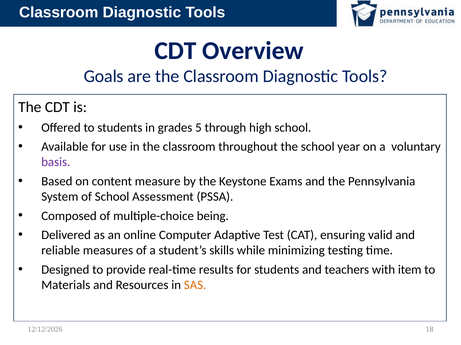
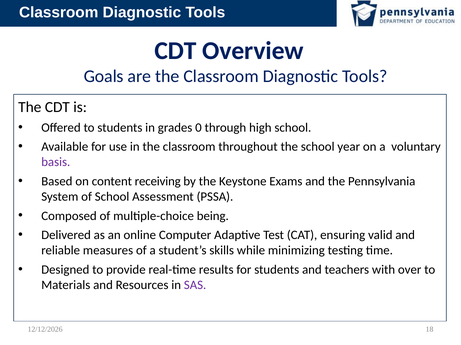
5: 5 -> 0
measure: measure -> receiving
item: item -> over
SAS colour: orange -> purple
